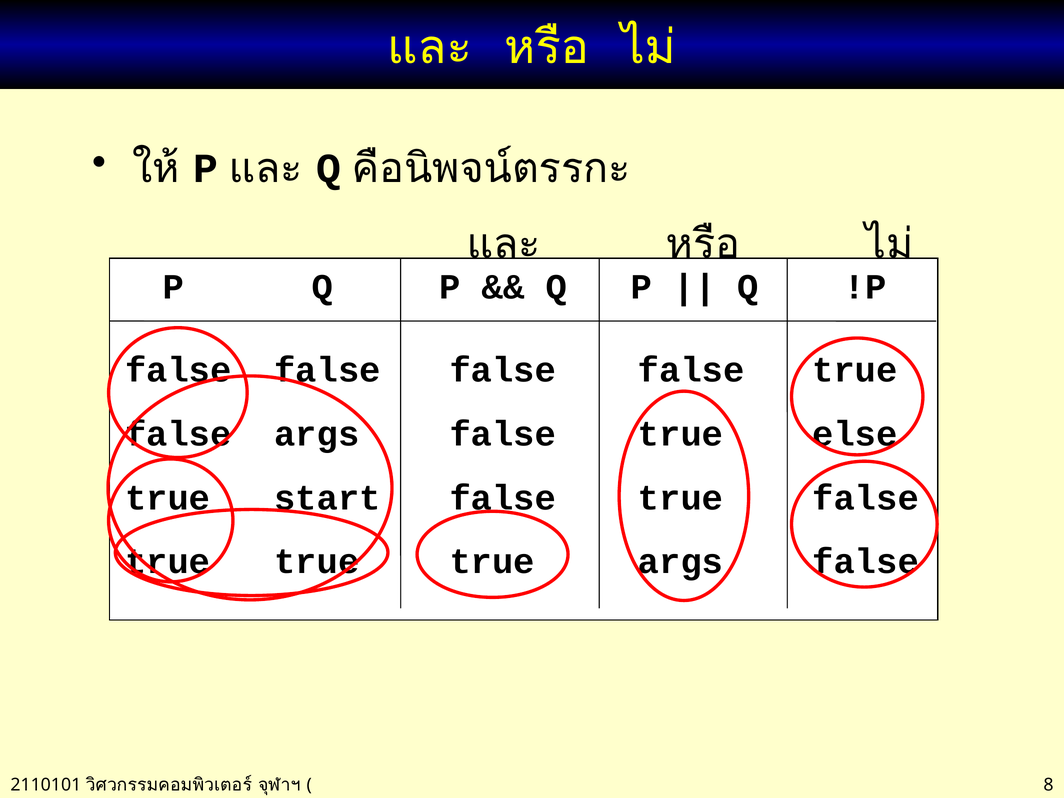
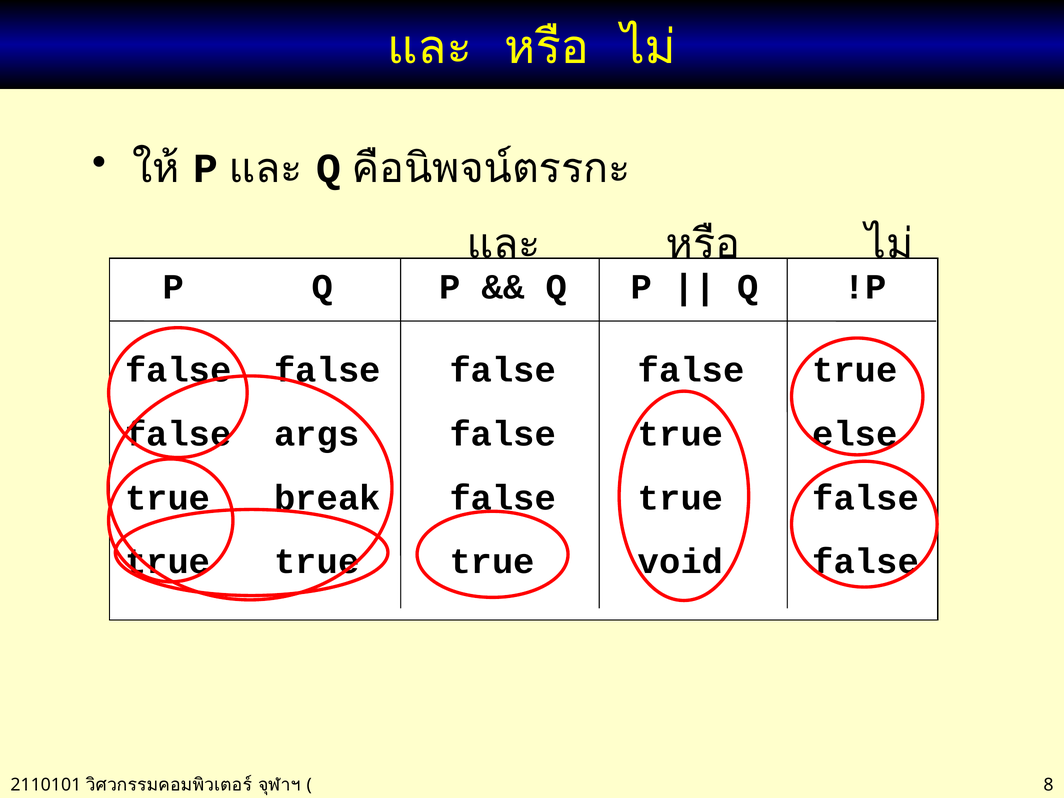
start: start -> break
args at (681, 562): args -> void
